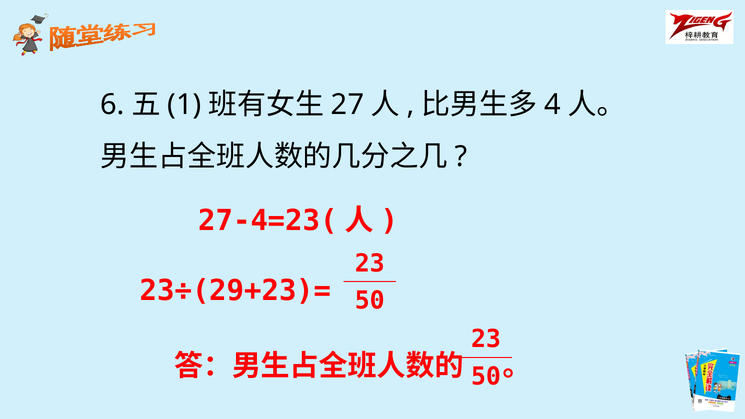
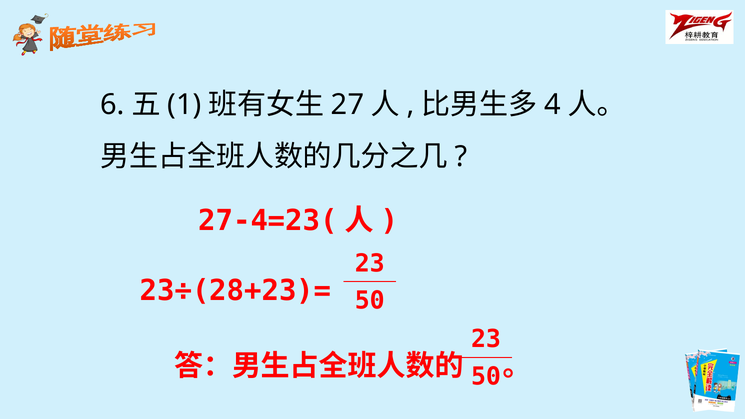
23÷(29+23)=: 23÷(29+23)= -> 23÷(28+23)=
